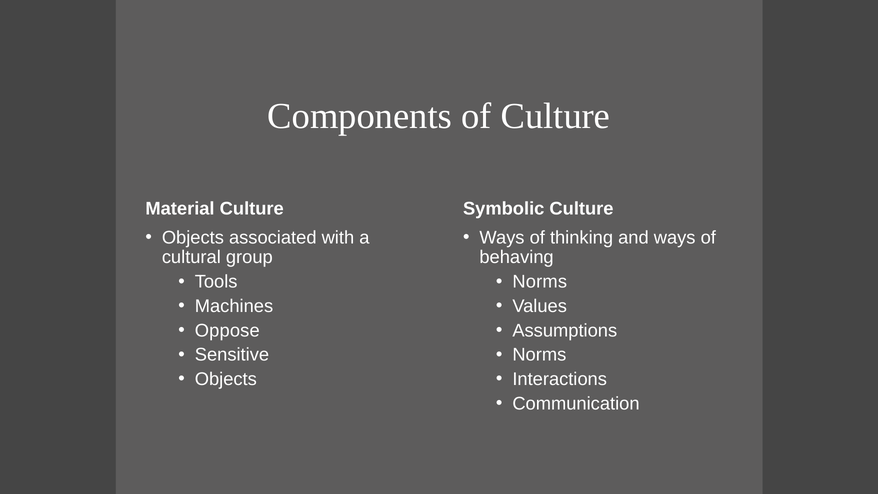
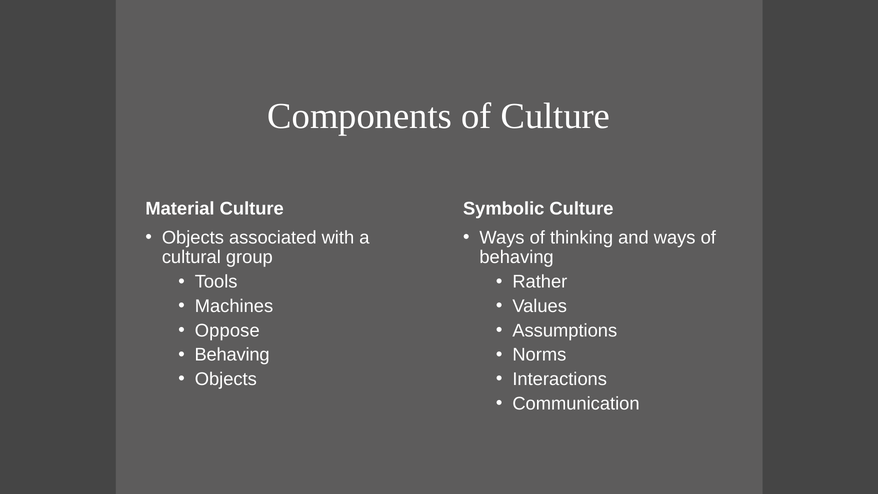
Norms at (540, 282): Norms -> Rather
Sensitive at (232, 355): Sensitive -> Behaving
